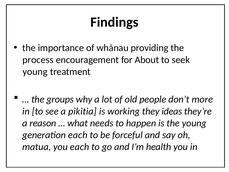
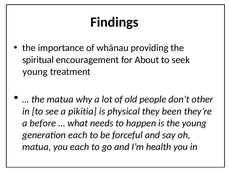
process: process -> spiritual
the groups: groups -> matua
more: more -> other
working: working -> physical
ideas: ideas -> been
reason: reason -> before
